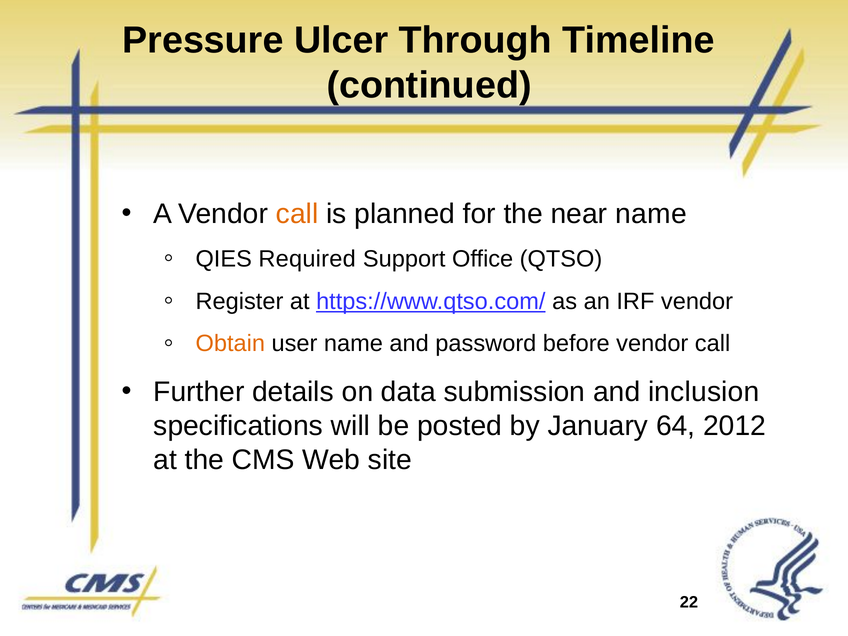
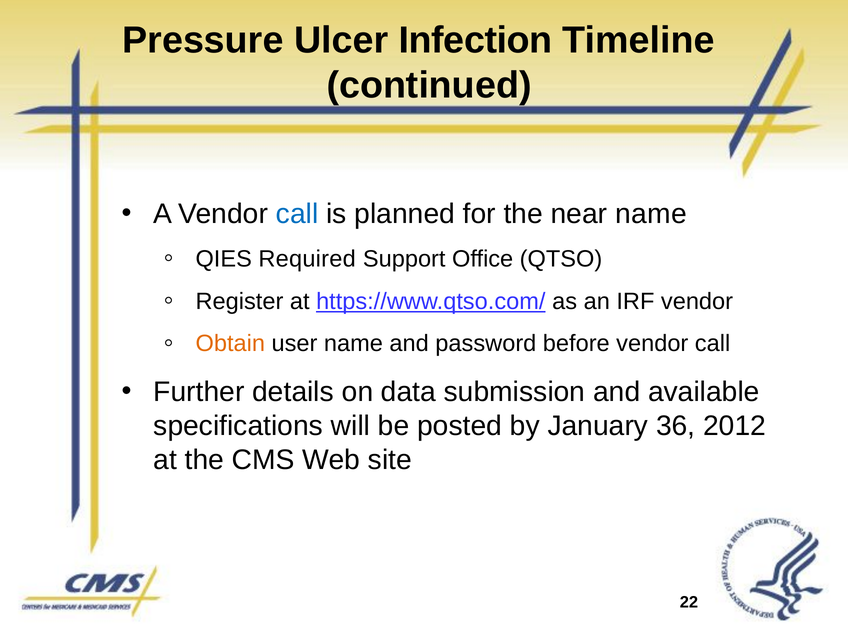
Through: Through -> Infection
call at (297, 214) colour: orange -> blue
inclusion: inclusion -> available
64: 64 -> 36
